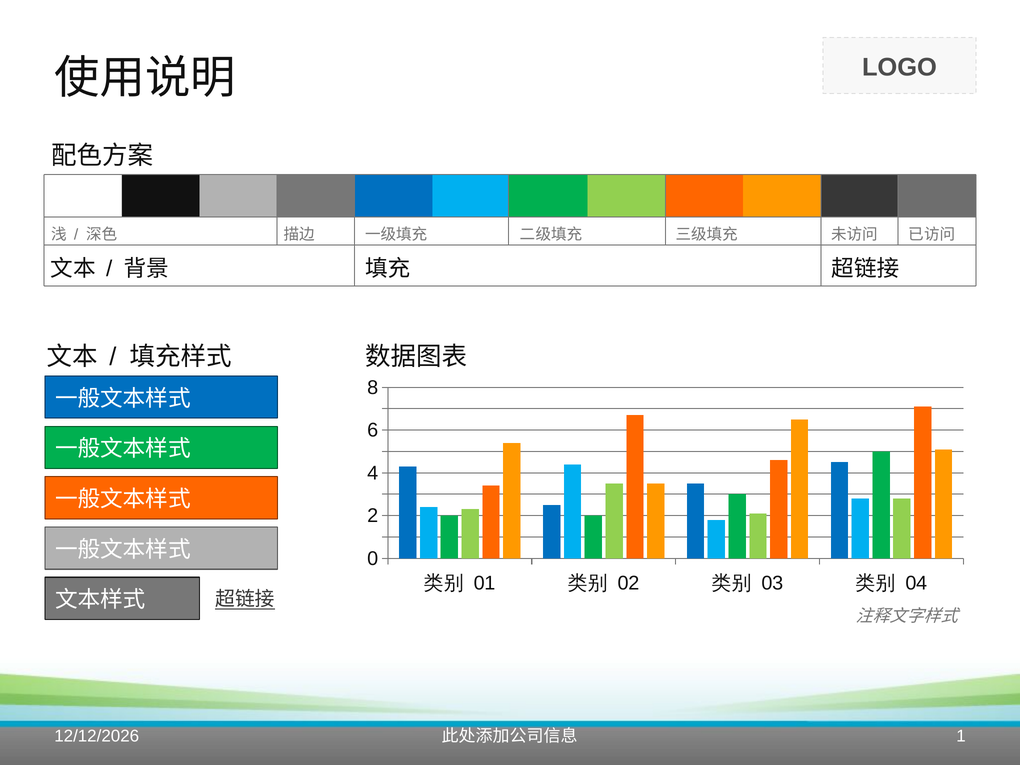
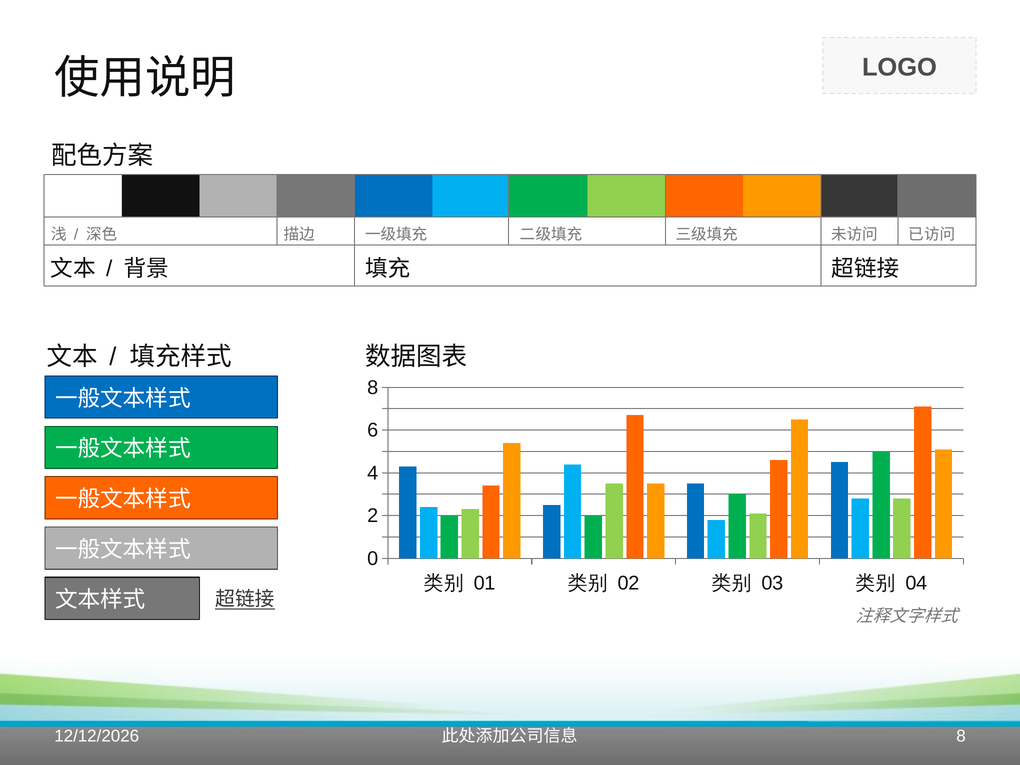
1 at (961, 736): 1 -> 8
